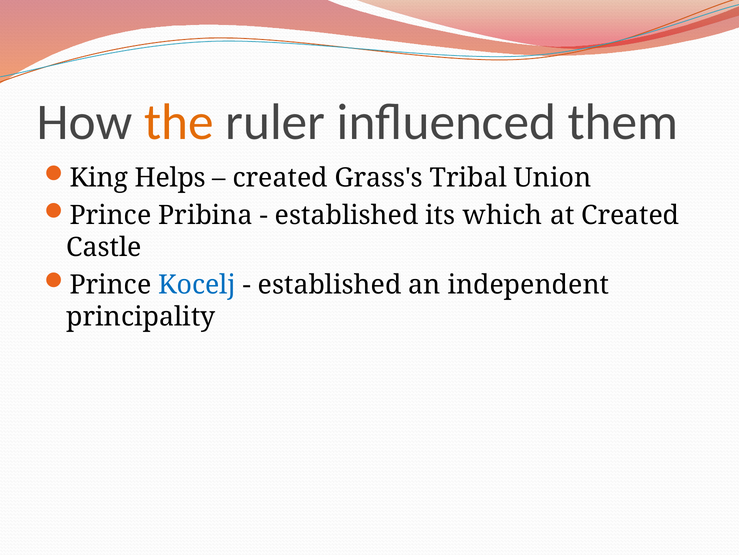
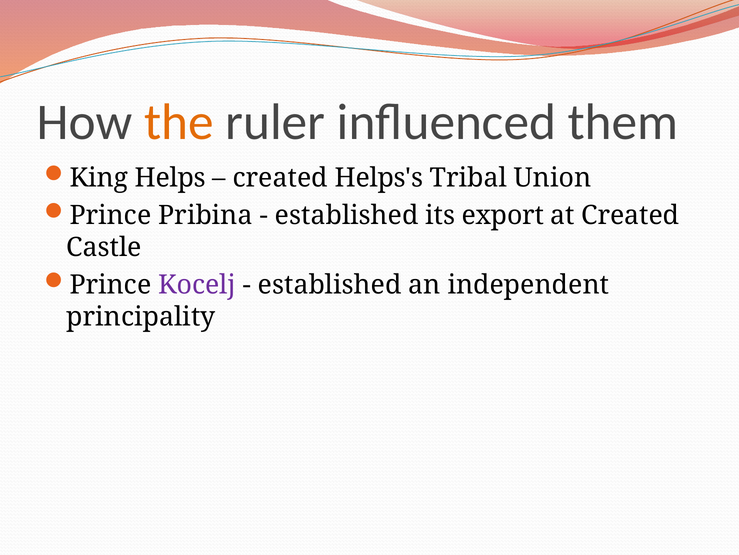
Grass's: Grass's -> Helps's
which: which -> export
Kocelj colour: blue -> purple
